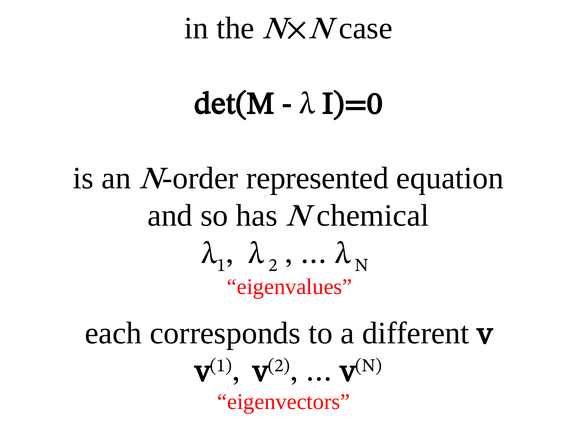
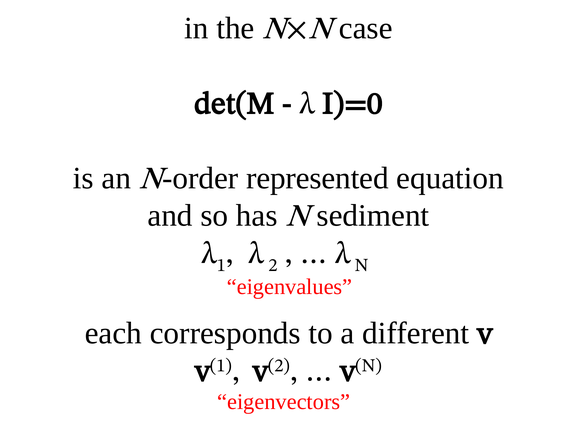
chemical: chemical -> sediment
